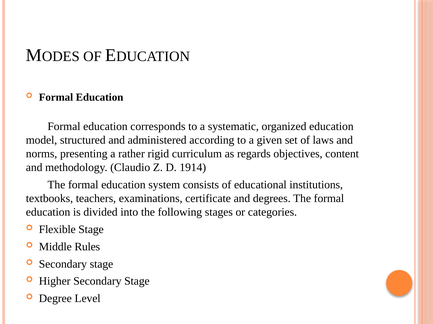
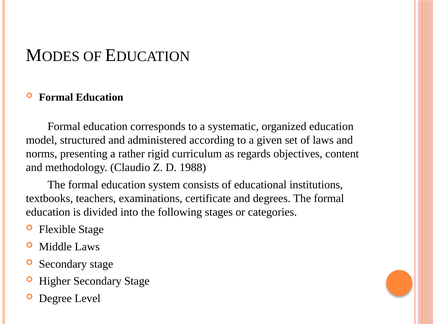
1914: 1914 -> 1988
Middle Rules: Rules -> Laws
